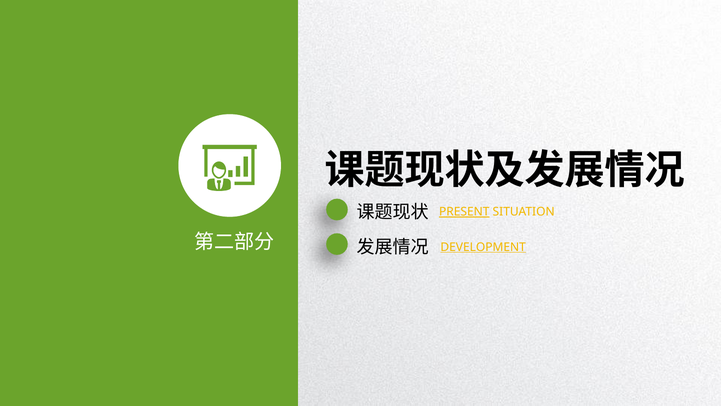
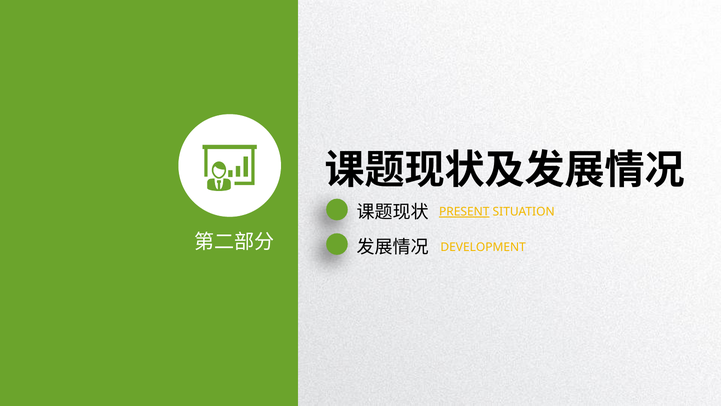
DEVELOPMENT underline: present -> none
